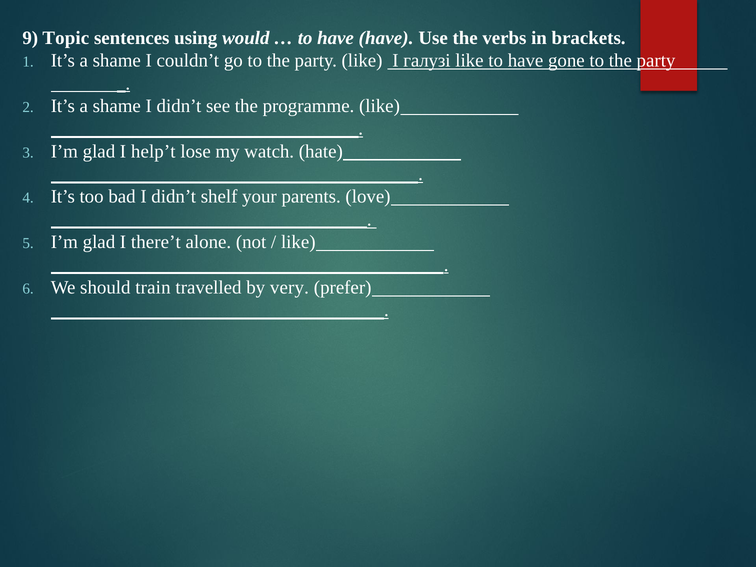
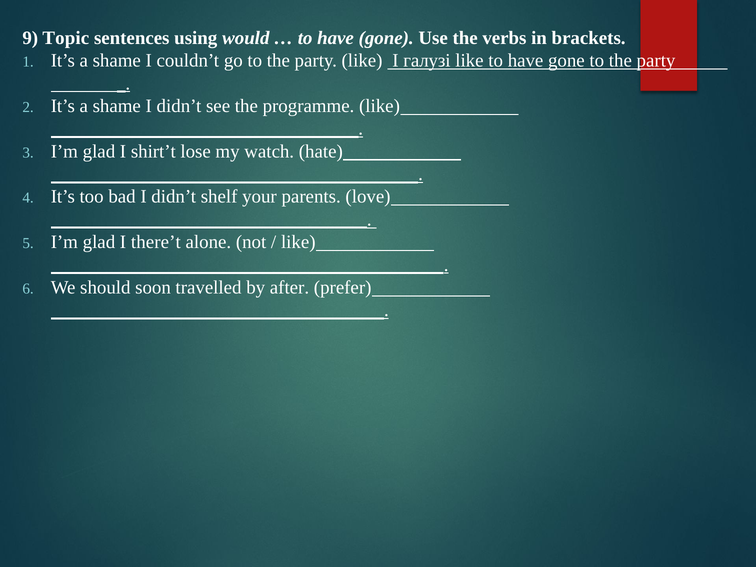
have at (386, 38): have -> gone
help’t: help’t -> shirt’t
train: train -> soon
very: very -> after
